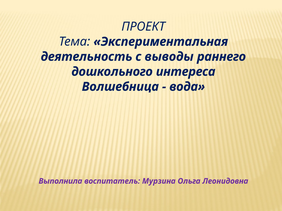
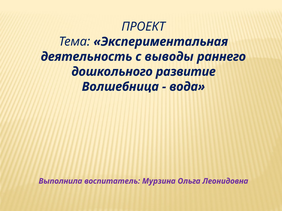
интереса: интереса -> развитие
